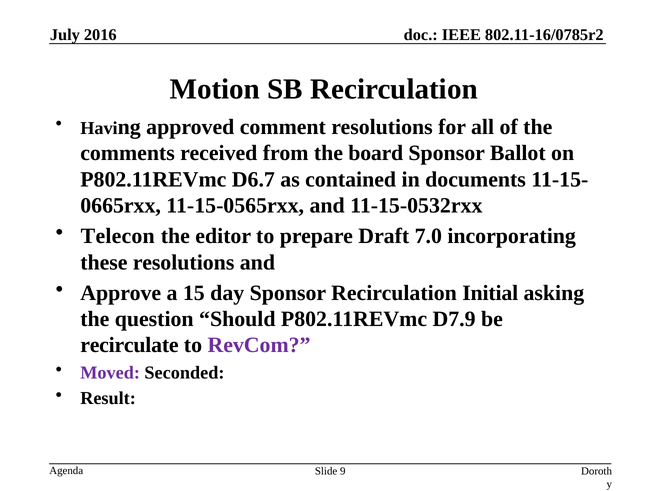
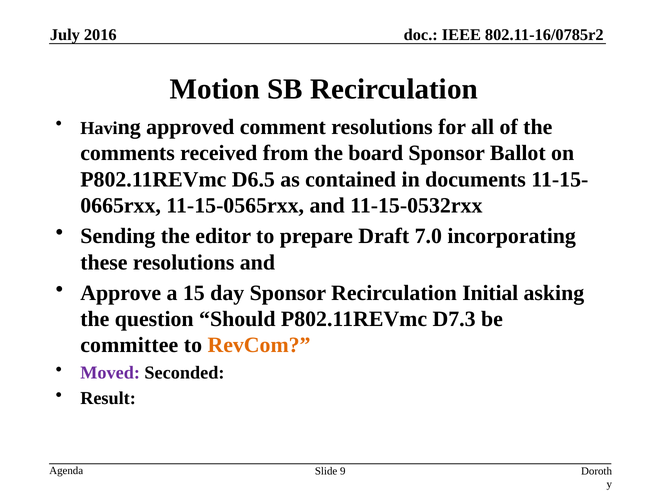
D6.7: D6.7 -> D6.5
Telecon: Telecon -> Sending
D7.9: D7.9 -> D7.3
recirculate: recirculate -> committee
RevCom colour: purple -> orange
